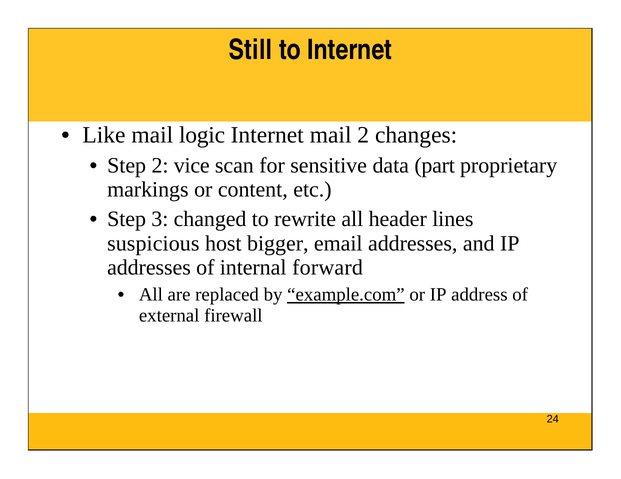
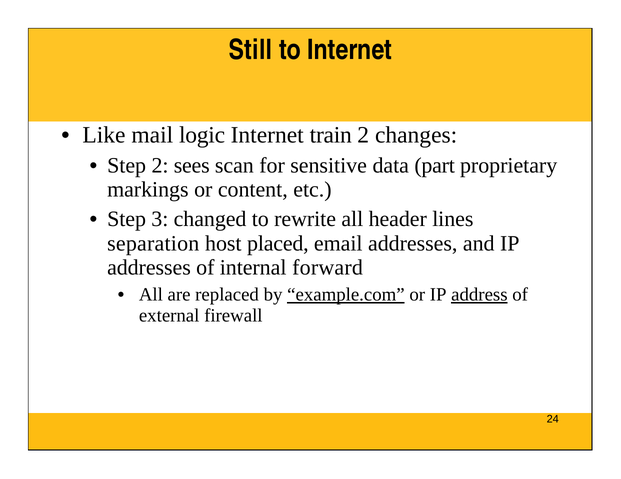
Internet mail: mail -> train
vice: vice -> sees
suspicious: suspicious -> separation
bigger: bigger -> placed
address underline: none -> present
